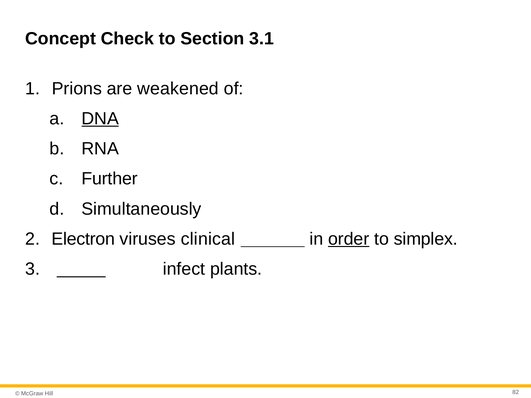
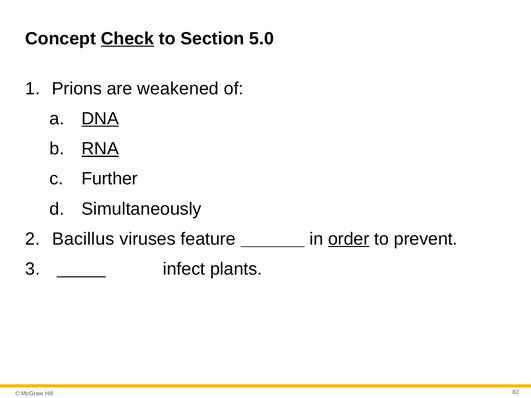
Check underline: none -> present
3.1: 3.1 -> 5.0
RNA underline: none -> present
Electron: Electron -> Bacillus
clinical: clinical -> feature
simplex: simplex -> prevent
